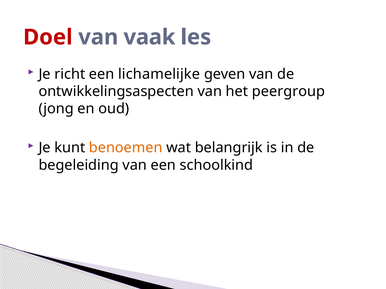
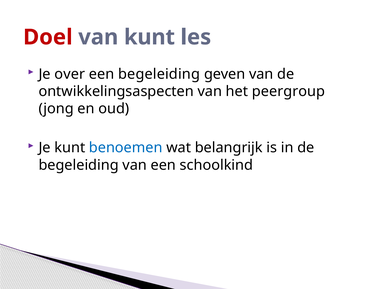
van vaak: vaak -> kunt
richt: richt -> over
een lichamelijke: lichamelijke -> begeleiding
benoemen colour: orange -> blue
